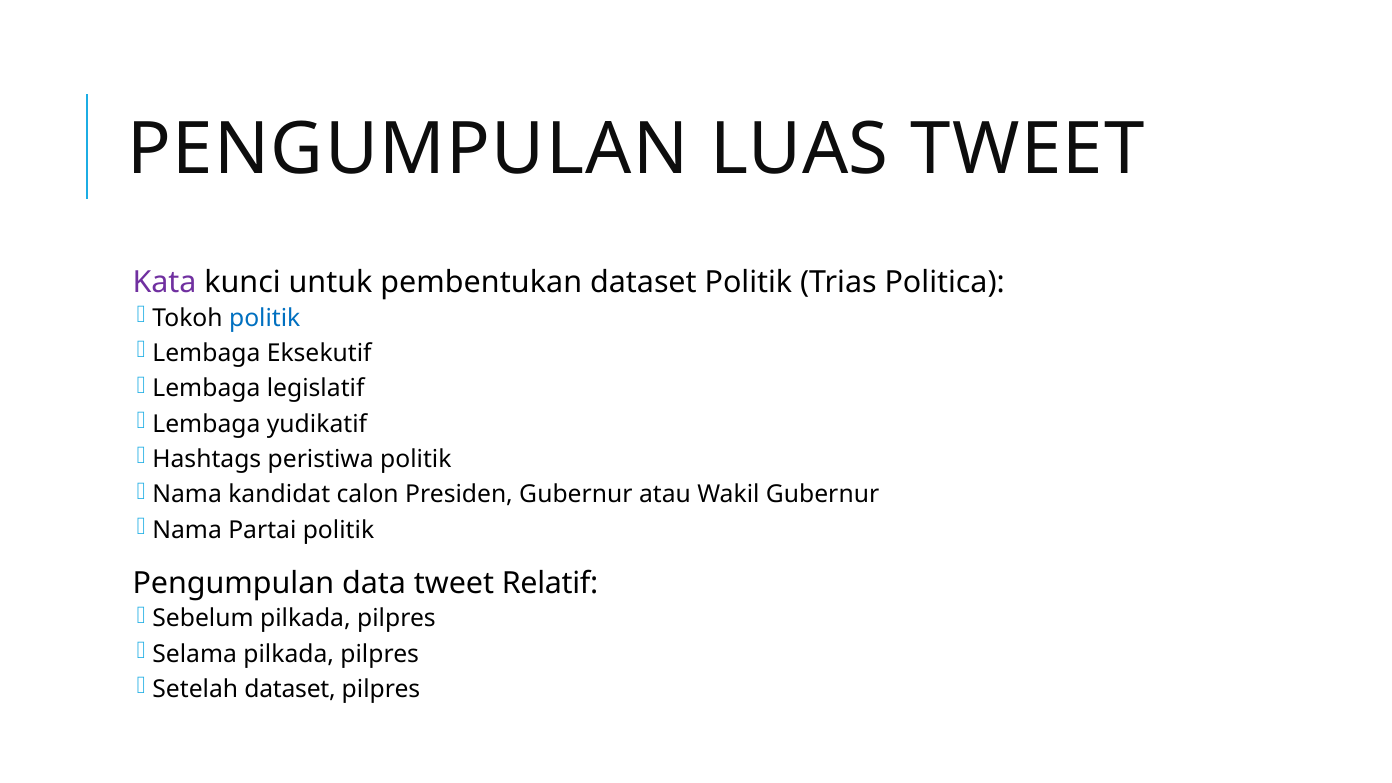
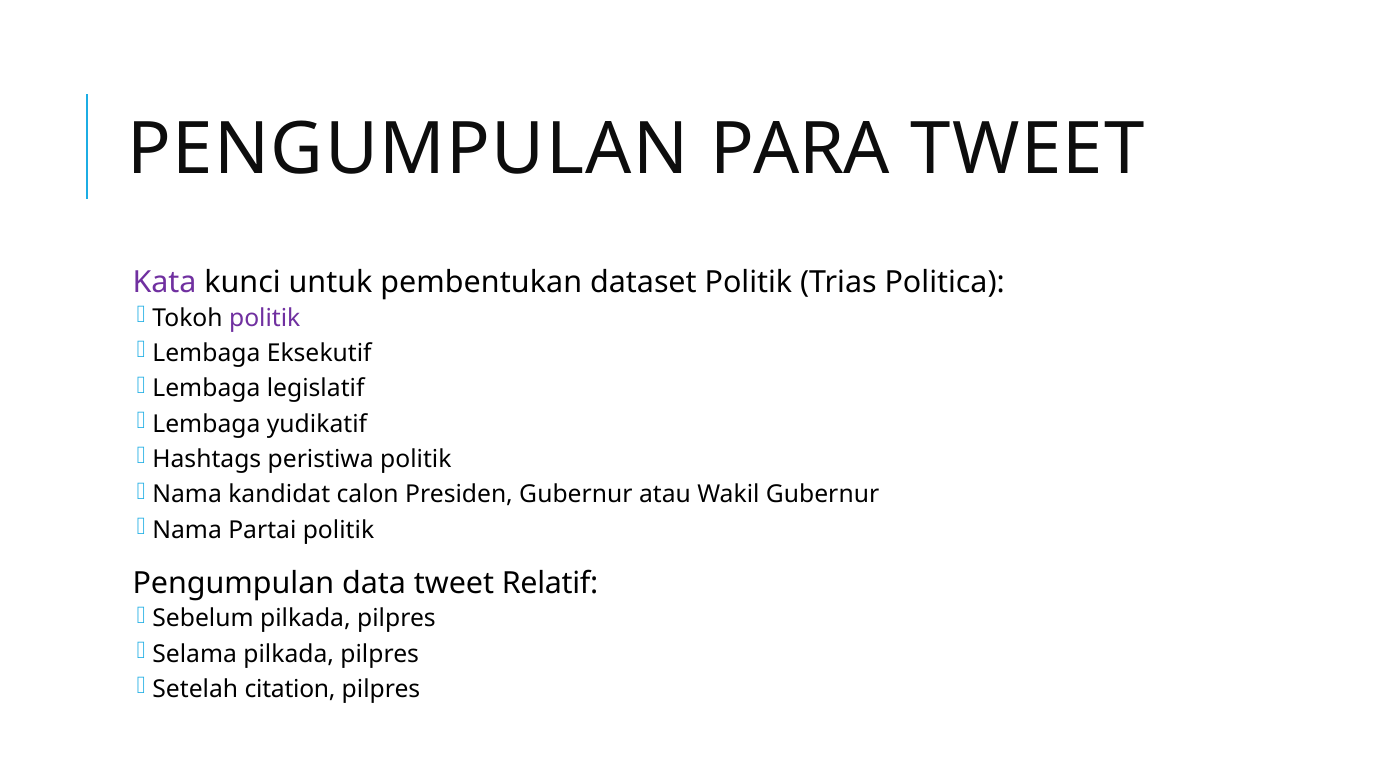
LUAS: LUAS -> PARA
politik at (265, 318) colour: blue -> purple
Setelah dataset: dataset -> citation
